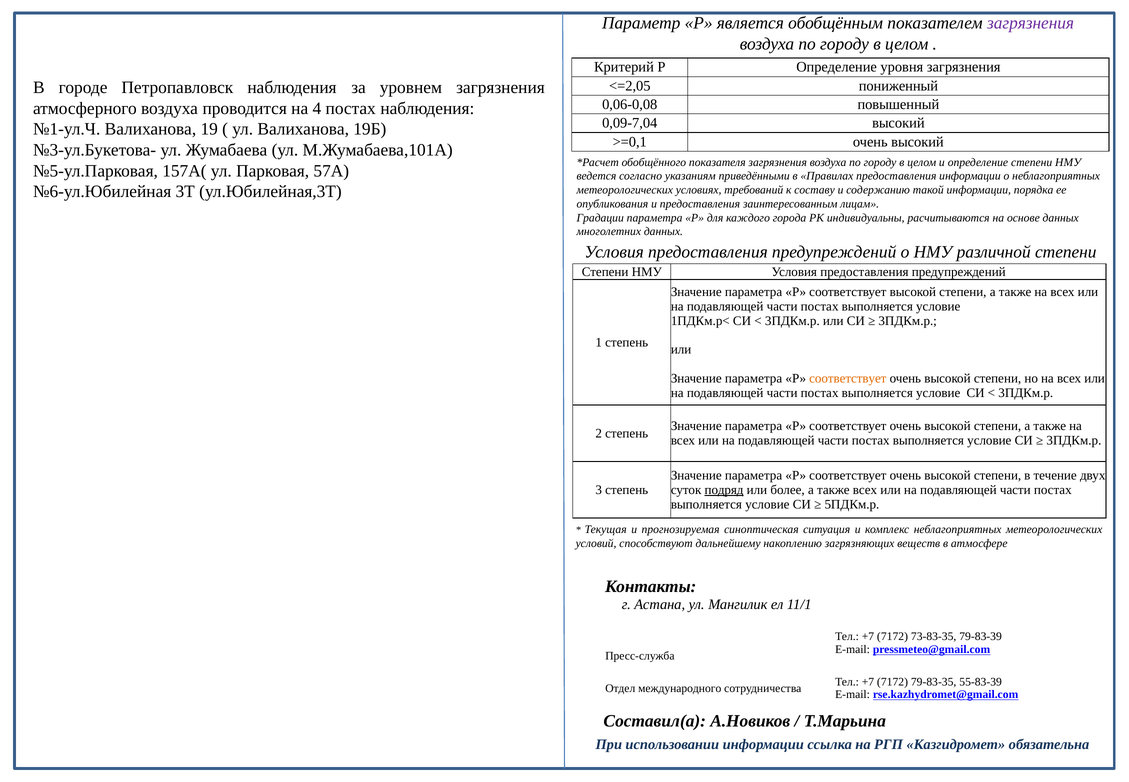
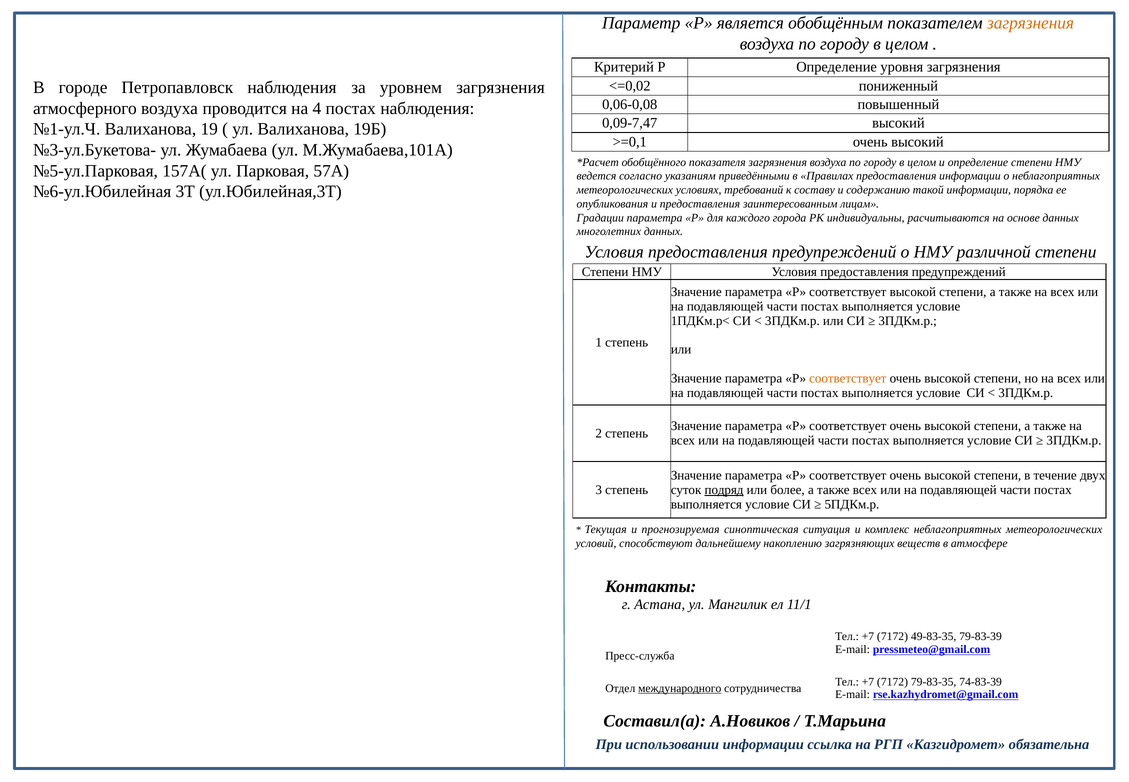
загрязнения at (1031, 23) colour: purple -> orange
<=2,05: <=2,05 -> <=0,02
0,09-7,04: 0,09-7,04 -> 0,09-7,47
73-83-35: 73-83-35 -> 49-83-35
55-83-39: 55-83-39 -> 74-83-39
международного underline: none -> present
